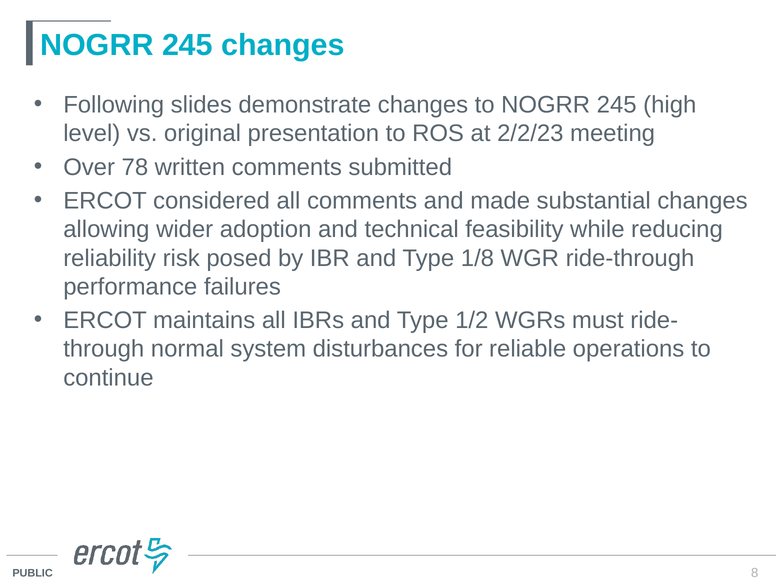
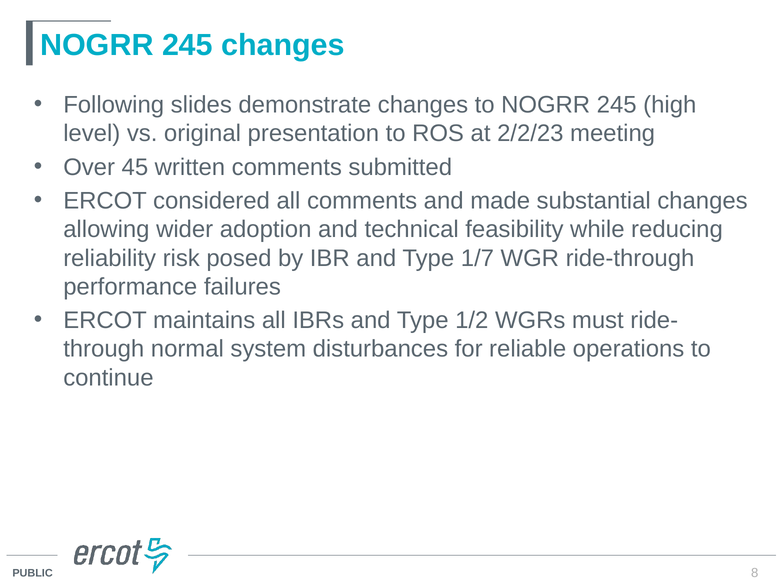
78: 78 -> 45
1/8: 1/8 -> 1/7
